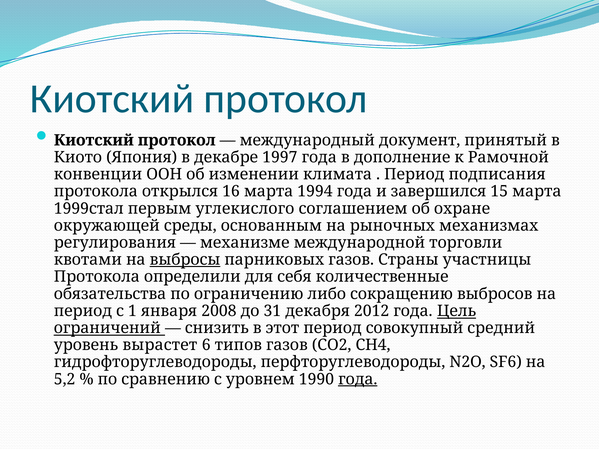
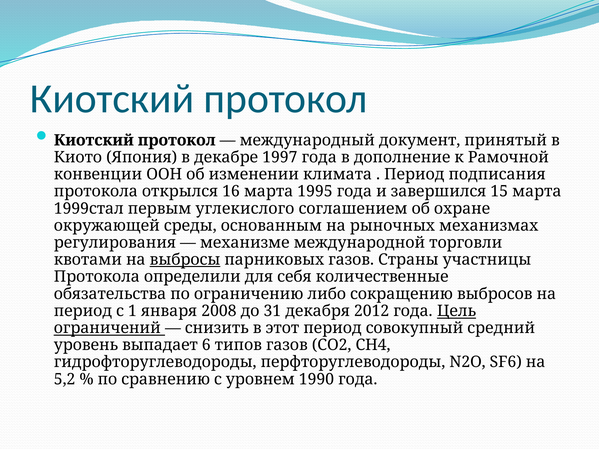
1994: 1994 -> 1995
вырастет: вырастет -> выпадает
года at (358, 379) underline: present -> none
